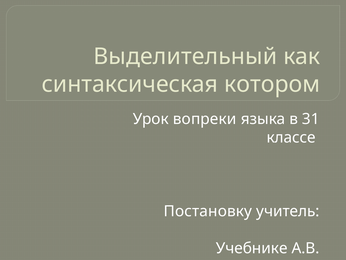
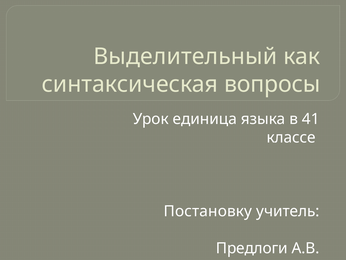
котором: котором -> вопросы
вопреки: вопреки -> единица
31: 31 -> 41
Учебнике: Учебнике -> Предлоги
